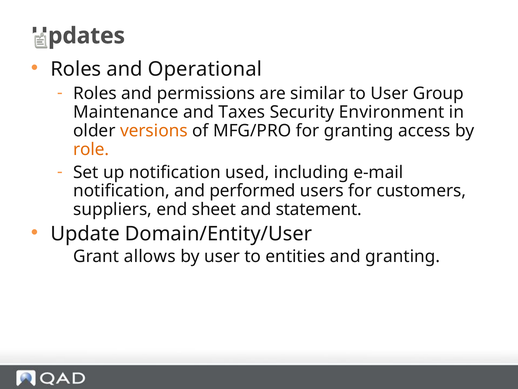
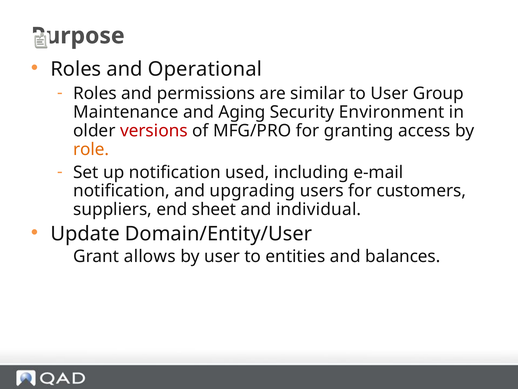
Updates: Updates -> Purpose
Taxes: Taxes -> Aging
versions colour: orange -> red
performed: performed -> upgrading
statement: statement -> individual
and granting: granting -> balances
